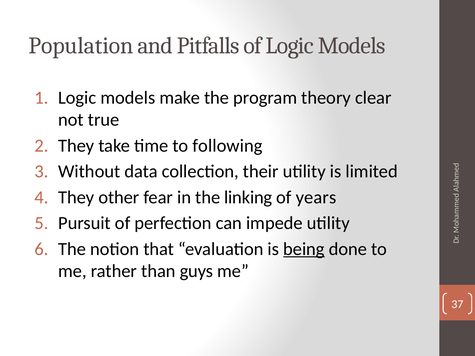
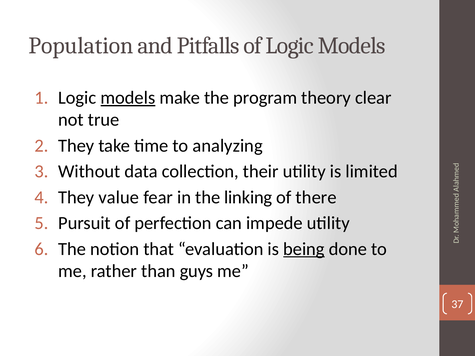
models at (128, 98) underline: none -> present
following: following -> analyzing
other: other -> value
years: years -> there
